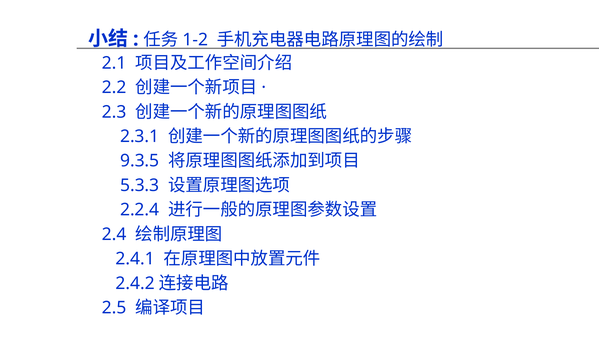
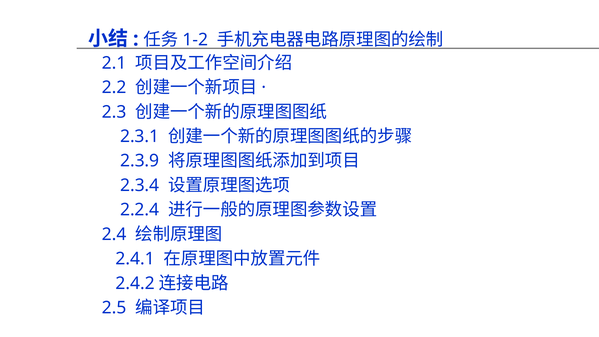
9.3.5: 9.3.5 -> 2.3.9
5.3.3: 5.3.3 -> 2.3.4
